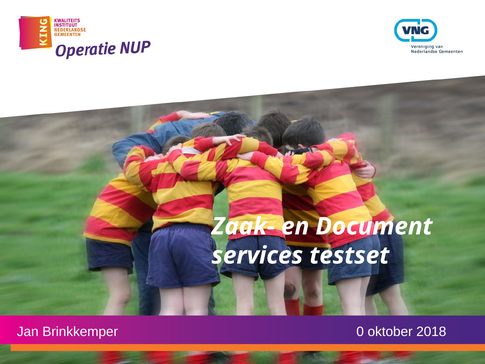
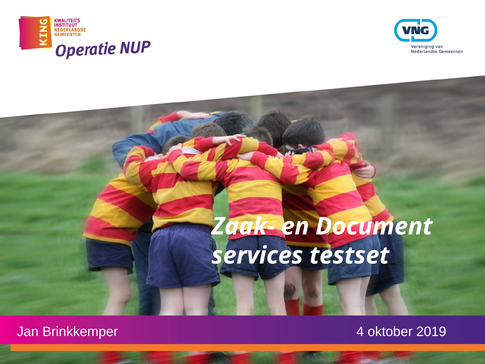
0: 0 -> 4
2018: 2018 -> 2019
